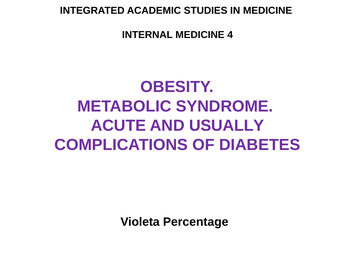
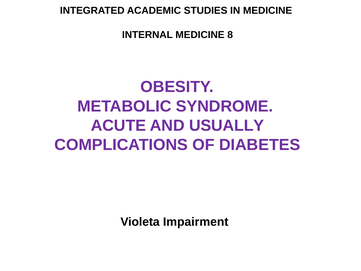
4: 4 -> 8
Percentage: Percentage -> Impairment
